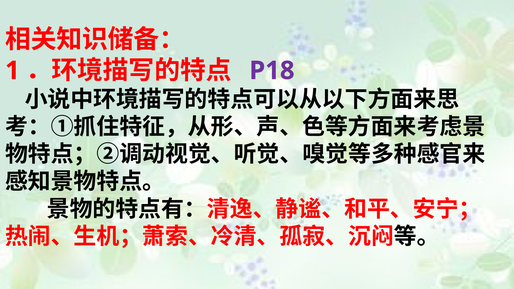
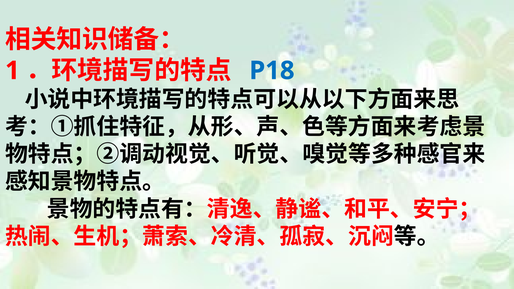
P18 colour: purple -> blue
